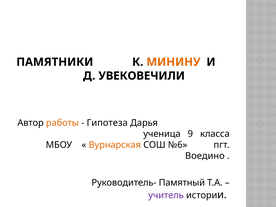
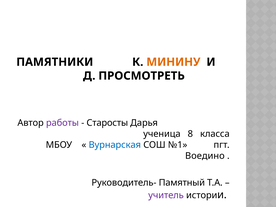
УВЕКОВЕЧИЛИ: УВЕКОВЕЧИЛИ -> ПРОСМОТРЕТЬ
работы colour: orange -> purple
Гипотеза: Гипотеза -> Старосты
9: 9 -> 8
Вурнарская colour: orange -> blue
№6: №6 -> №1
